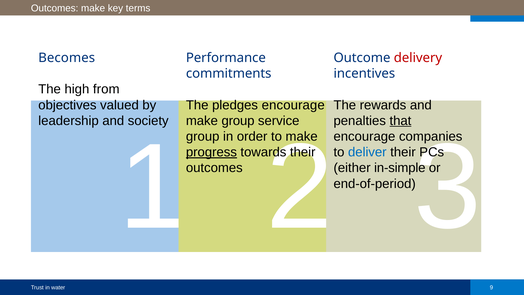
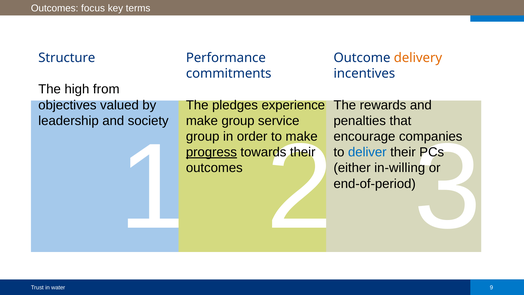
Outcomes make: make -> focus
Becomes: Becomes -> Structure
delivery colour: red -> orange
pledges encourage: encourage -> experience
that underline: present -> none
in-simple: in-simple -> in-willing
